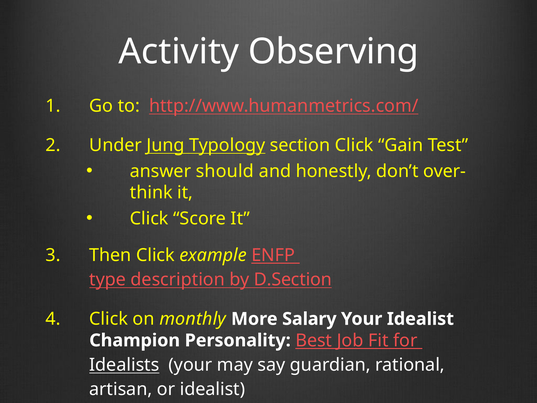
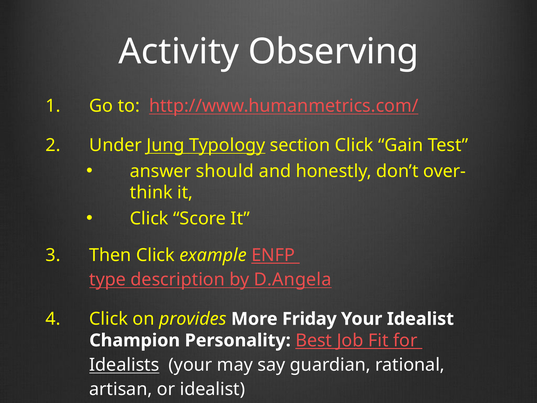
D.Section: D.Section -> D.Angela
monthly: monthly -> provides
Salary: Salary -> Friday
